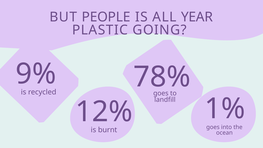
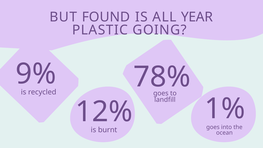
PEOPLE: PEOPLE -> FOUND
